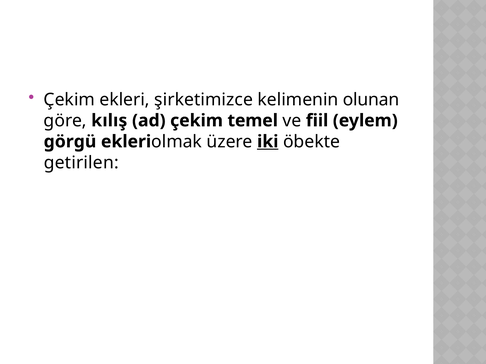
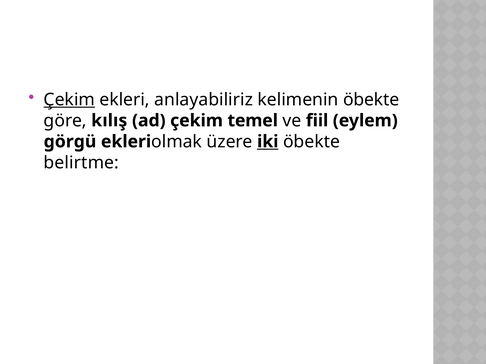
Çekim at (69, 100) underline: none -> present
şirketimizce: şirketimizce -> anlayabiliriz
kelimenin olunan: olunan -> öbekte
getirilen: getirilen -> belirtme
